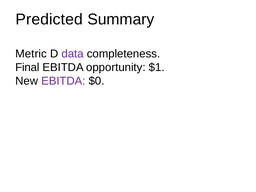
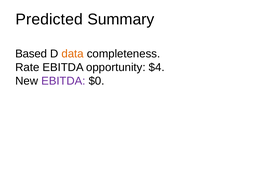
Metric: Metric -> Based
data colour: purple -> orange
Final: Final -> Rate
$1: $1 -> $4
